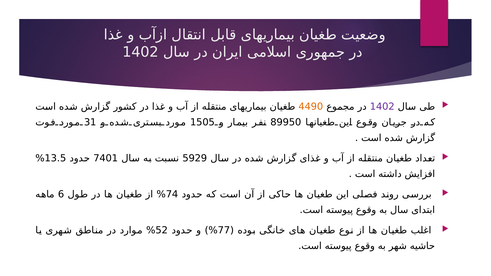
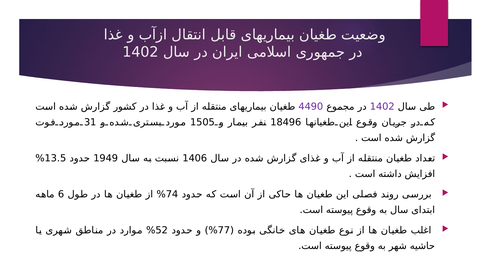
4490 colour: orange -> purple
89950: 89950 -> 18496
7401: 7401 -> 1949
5929: 5929 -> 1406
